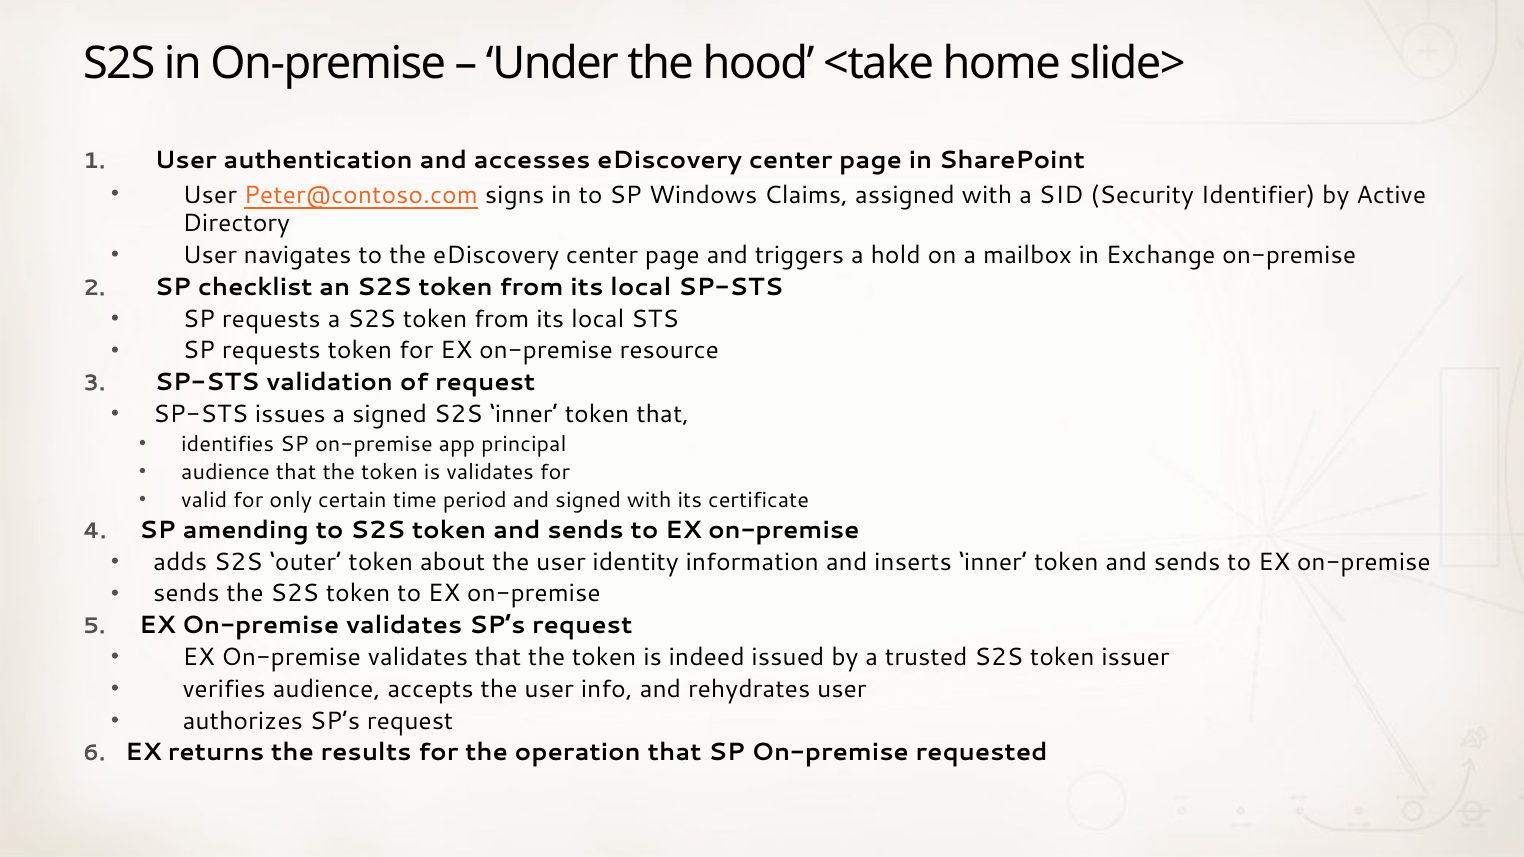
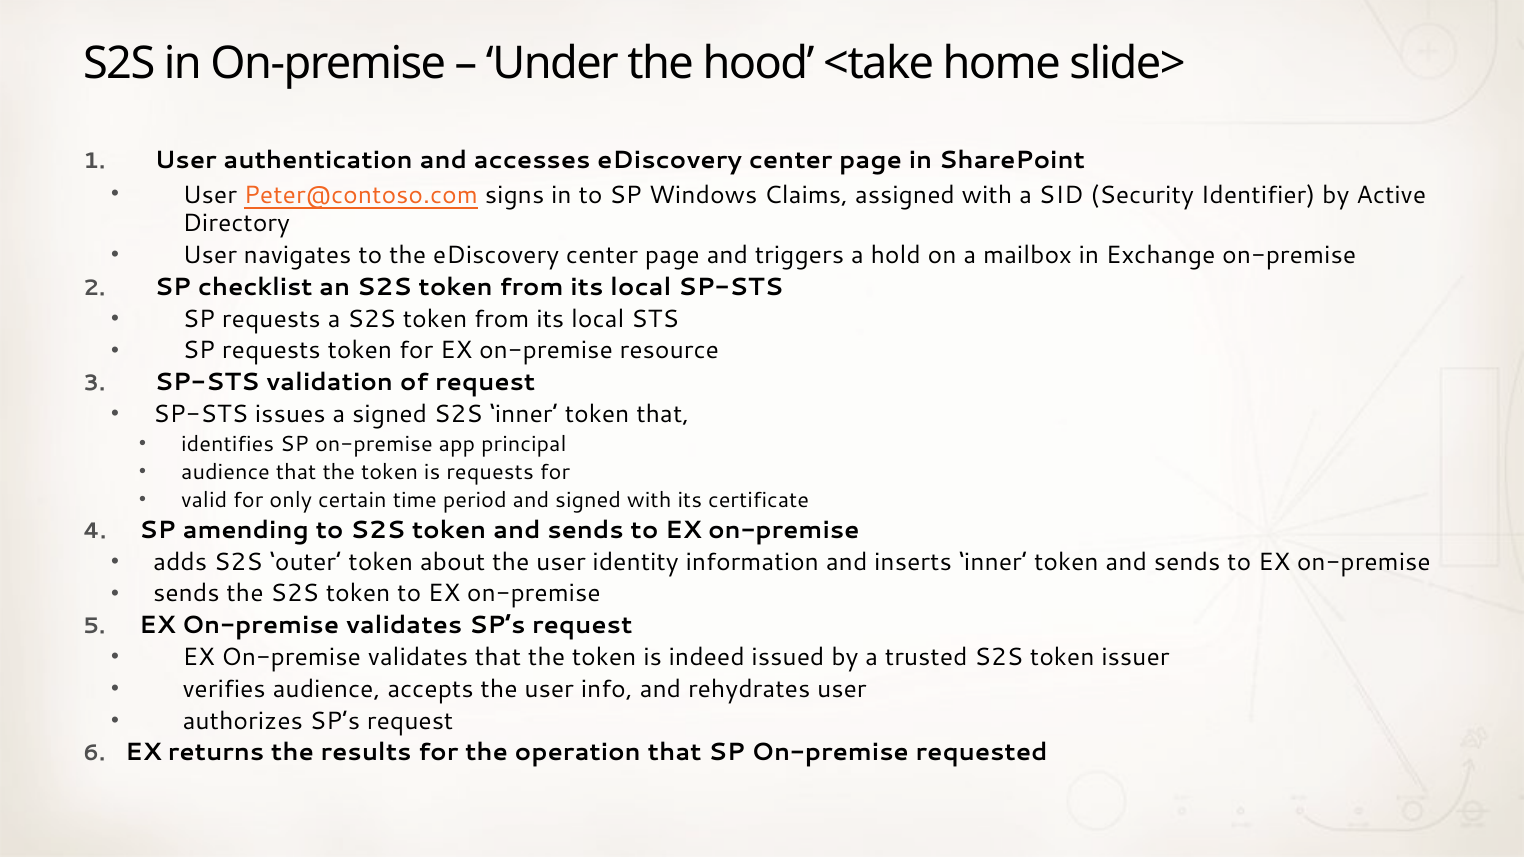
is validates: validates -> requests
